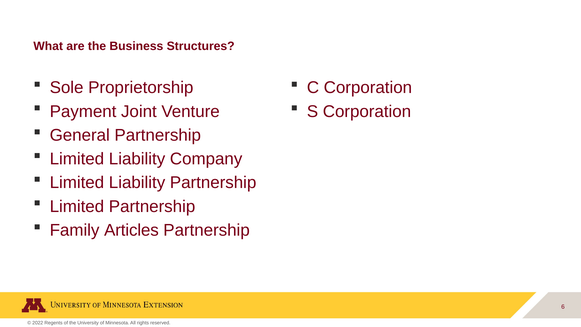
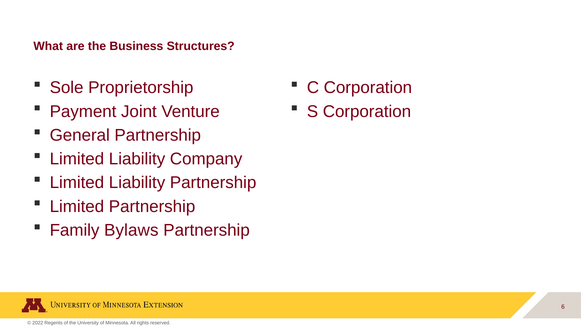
Articles: Articles -> Bylaws
